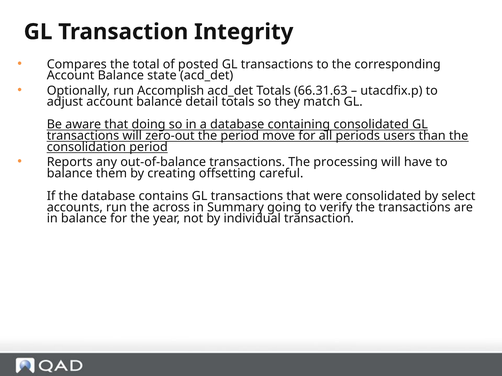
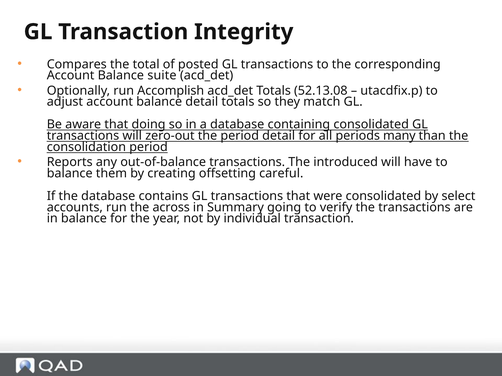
state: state -> suite
66.31.63: 66.31.63 -> 52.13.08
period move: move -> detail
users: users -> many
processing: processing -> introduced
